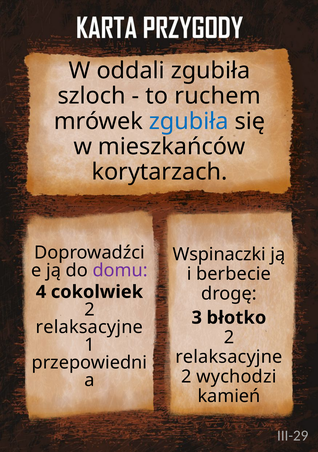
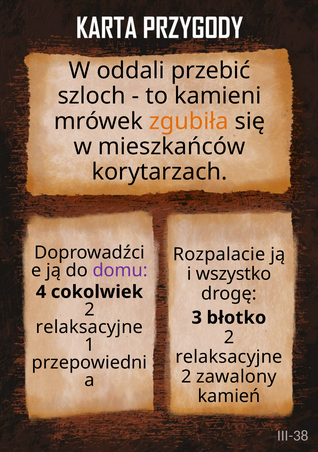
oddali zgubiła: zgubiła -> przebić
ruchem: ruchem -> kamieni
zgubiła at (189, 121) colour: blue -> orange
Wspinaczki: Wspinaczki -> Rozpalacie
berbecie: berbecie -> wszystko
wychodzi: wychodzi -> zawalony
III-29: III-29 -> III-38
